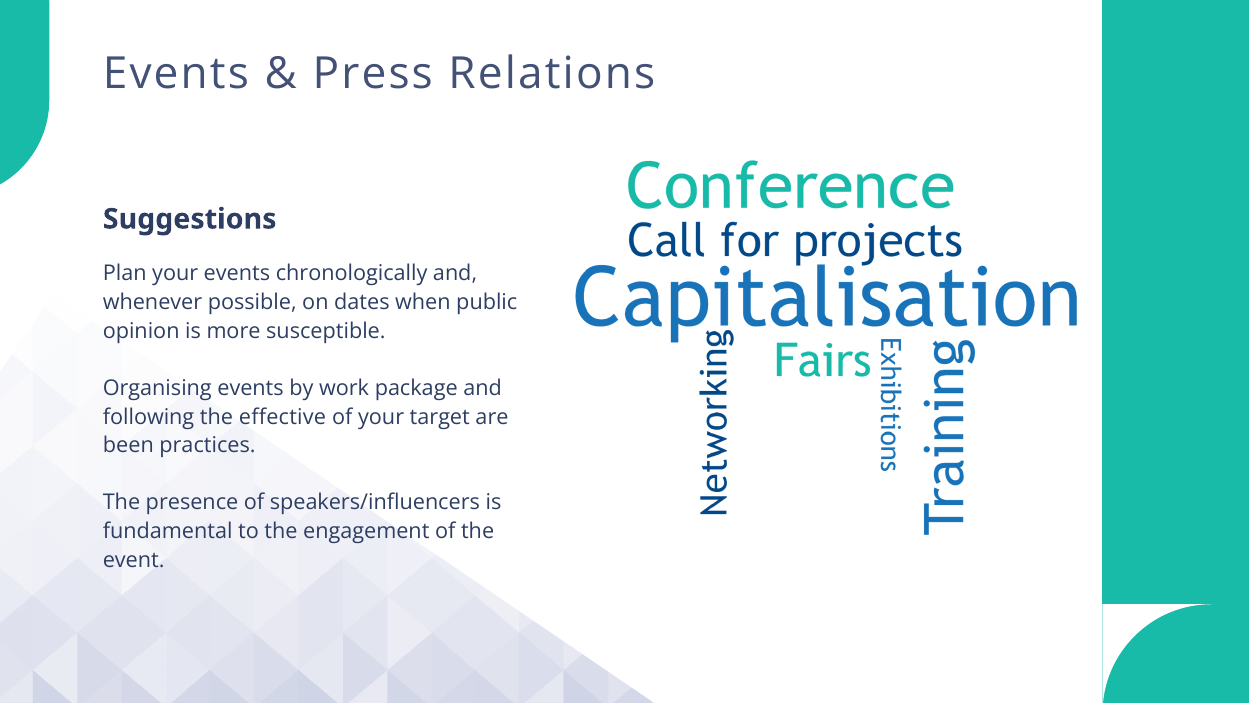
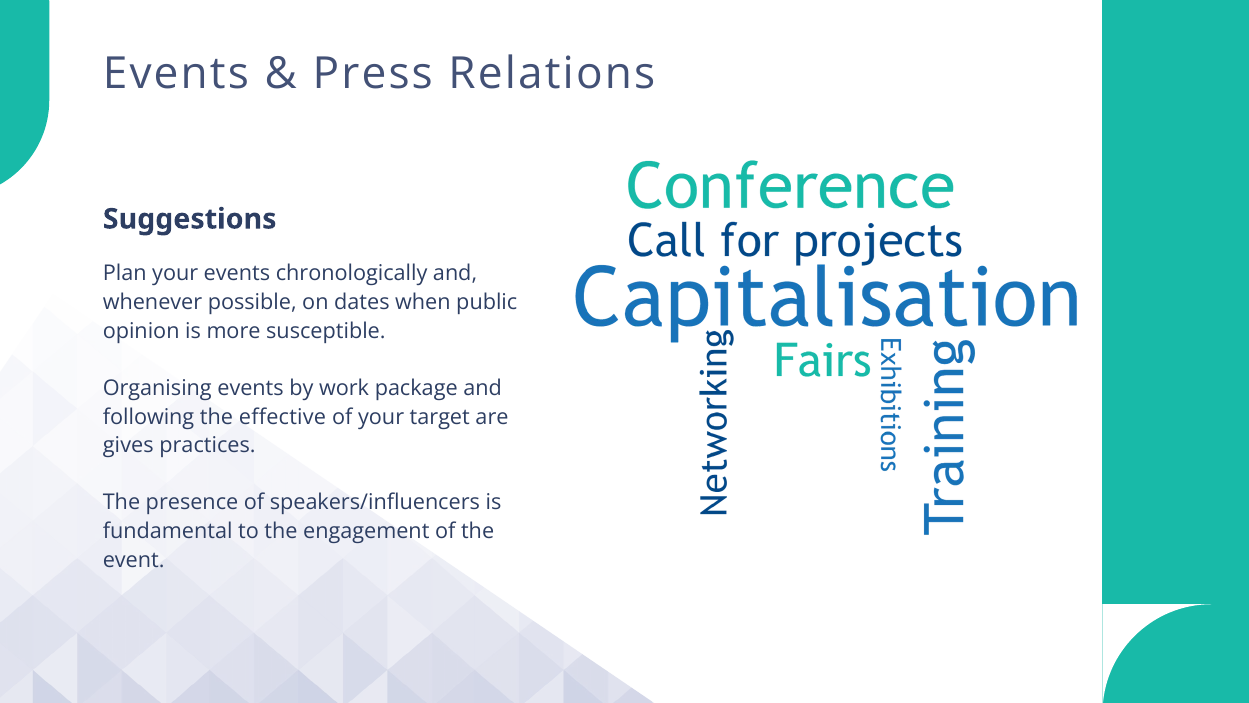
been: been -> gives
